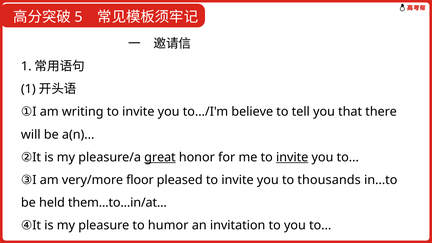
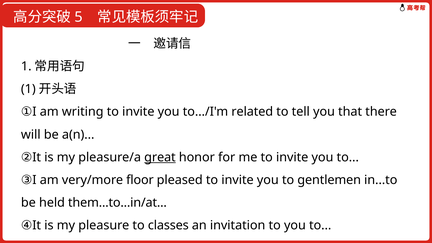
believe: believe -> related
invite at (292, 157) underline: present -> none
thousands: thousands -> gentlemen
humor: humor -> classes
